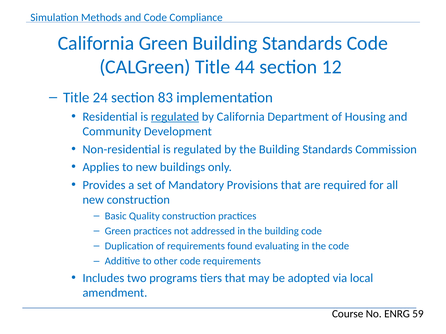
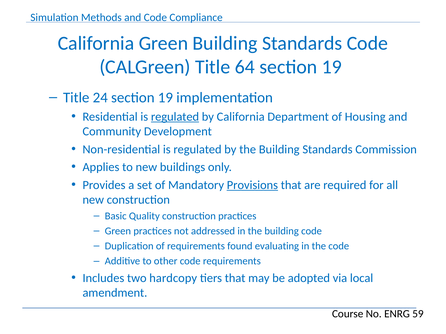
44: 44 -> 64
12 at (332, 67): 12 -> 19
24 section 83: 83 -> 19
Provisions underline: none -> present
programs: programs -> hardcopy
